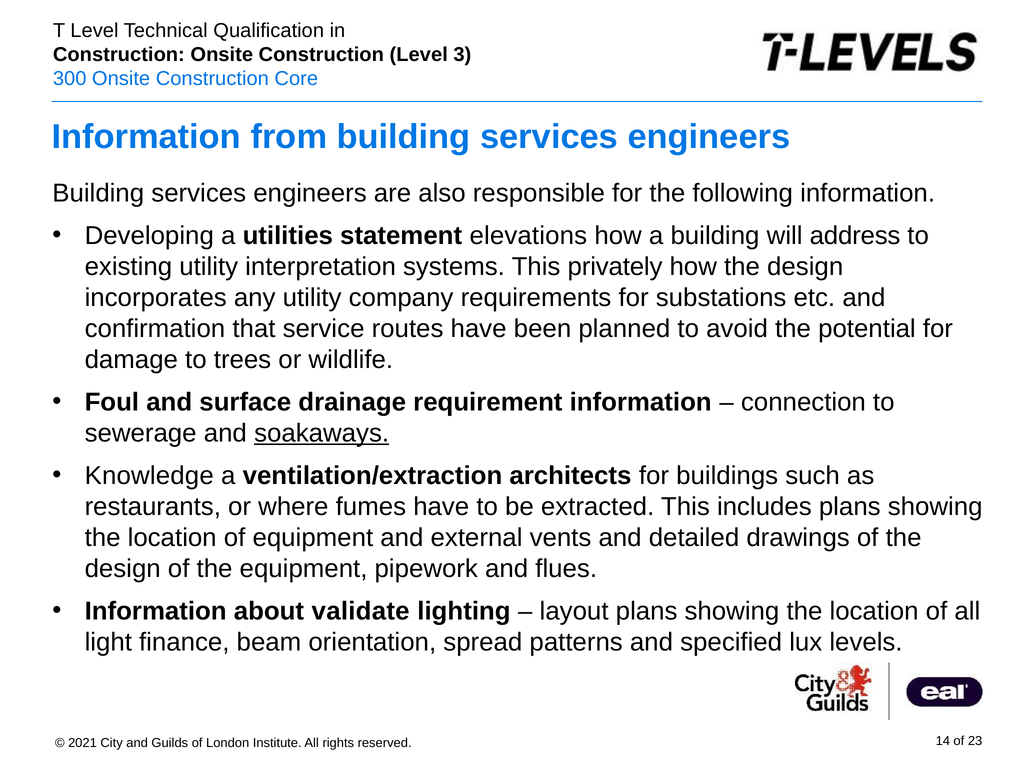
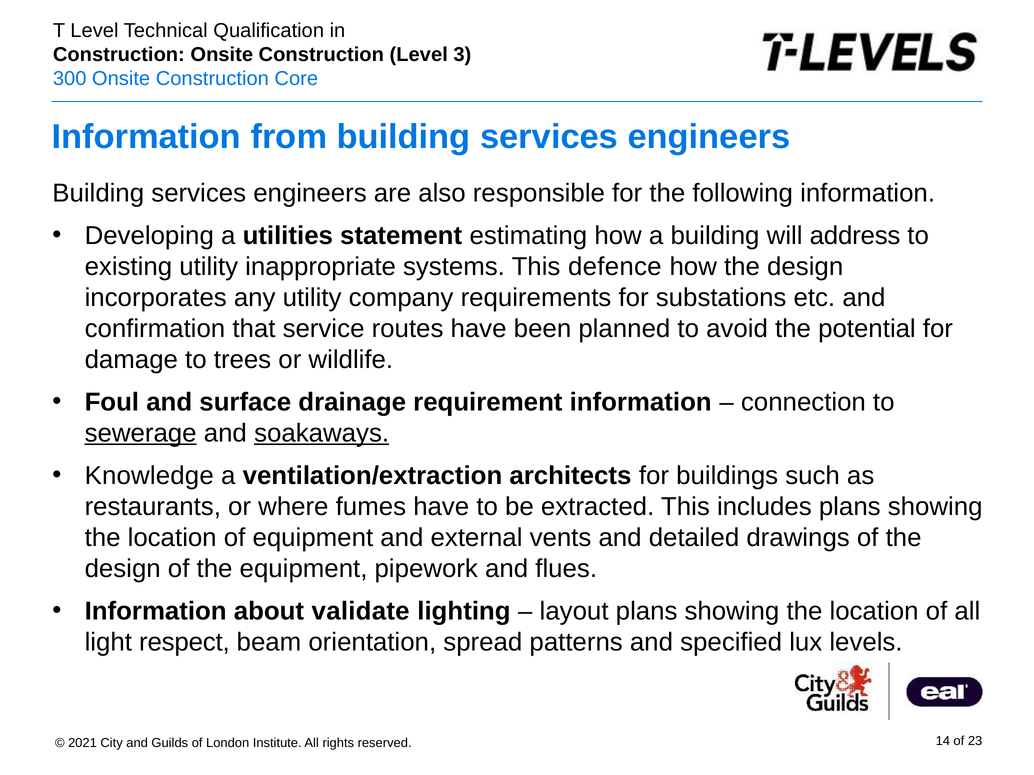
elevations: elevations -> estimating
interpretation: interpretation -> inappropriate
privately: privately -> defence
sewerage underline: none -> present
finance: finance -> respect
